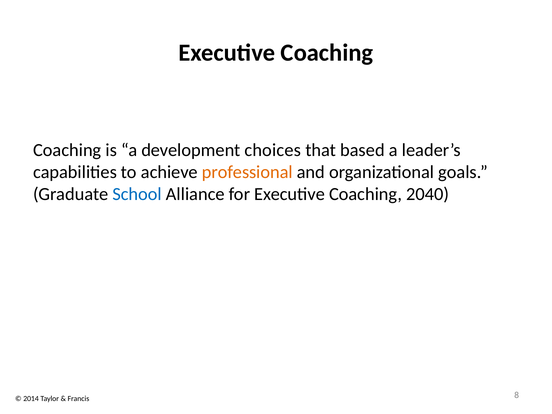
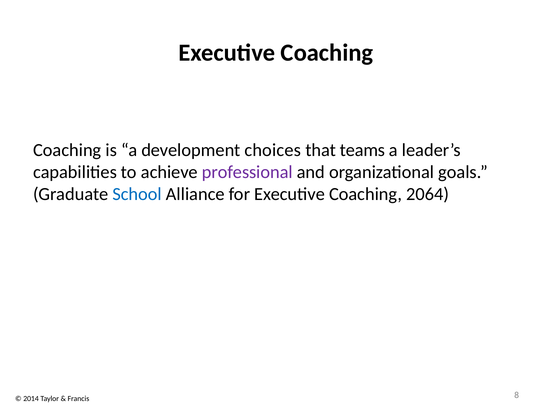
based: based -> teams
professional colour: orange -> purple
2040: 2040 -> 2064
